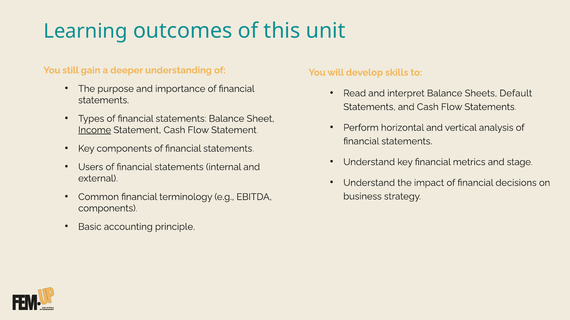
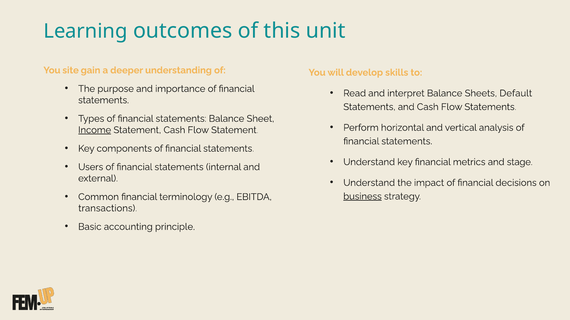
still: still -> site
business underline: none -> present
components at (108, 209): components -> transactions
